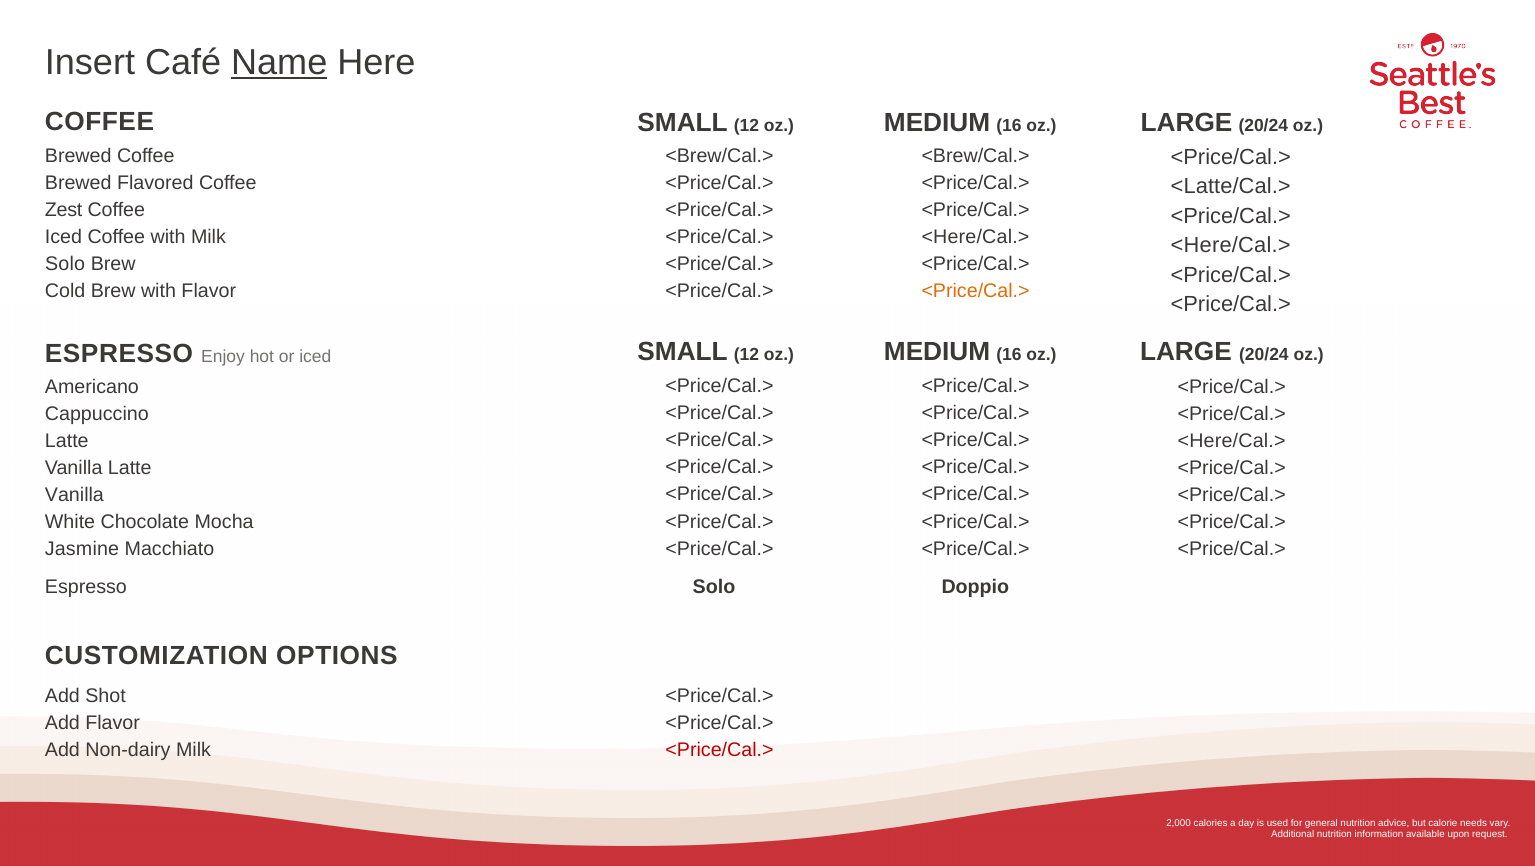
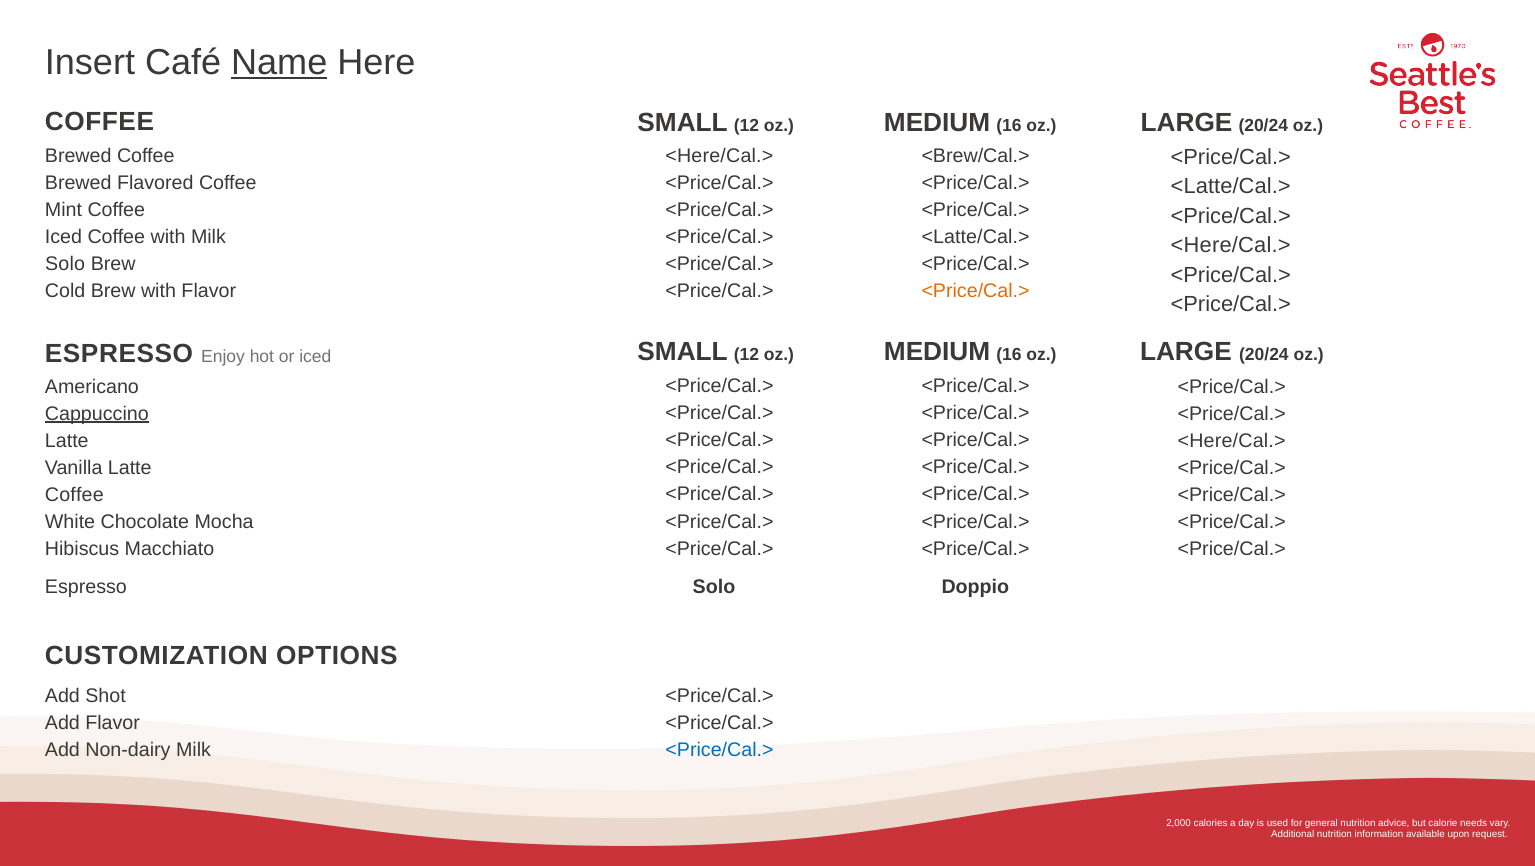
<Brew/Cal.> at (719, 156): <Brew/Cal.> -> <Here/Cal.>
Zest: Zest -> Mint
<Here/Cal.> at (975, 237): <Here/Cal.> -> <Latte/Cal.>
Cappuccino underline: none -> present
Vanilla at (74, 495): Vanilla -> Coffee
Jasmine: Jasmine -> Hibiscus
<Price/Cal.> at (720, 750) colour: red -> blue
